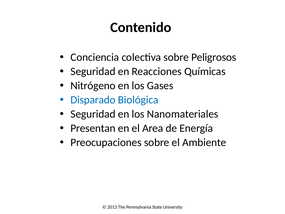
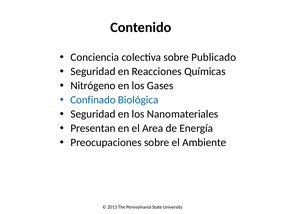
Peligrosos: Peligrosos -> Publicado
Disparado: Disparado -> Confinado
